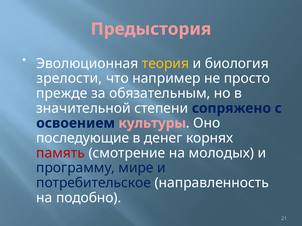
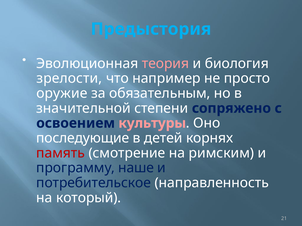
Предыстория colour: pink -> light blue
теория colour: yellow -> pink
прежде: прежде -> оружие
денег: денег -> детей
молодых: молодых -> римским
мире: мире -> наше
подобно: подобно -> который
